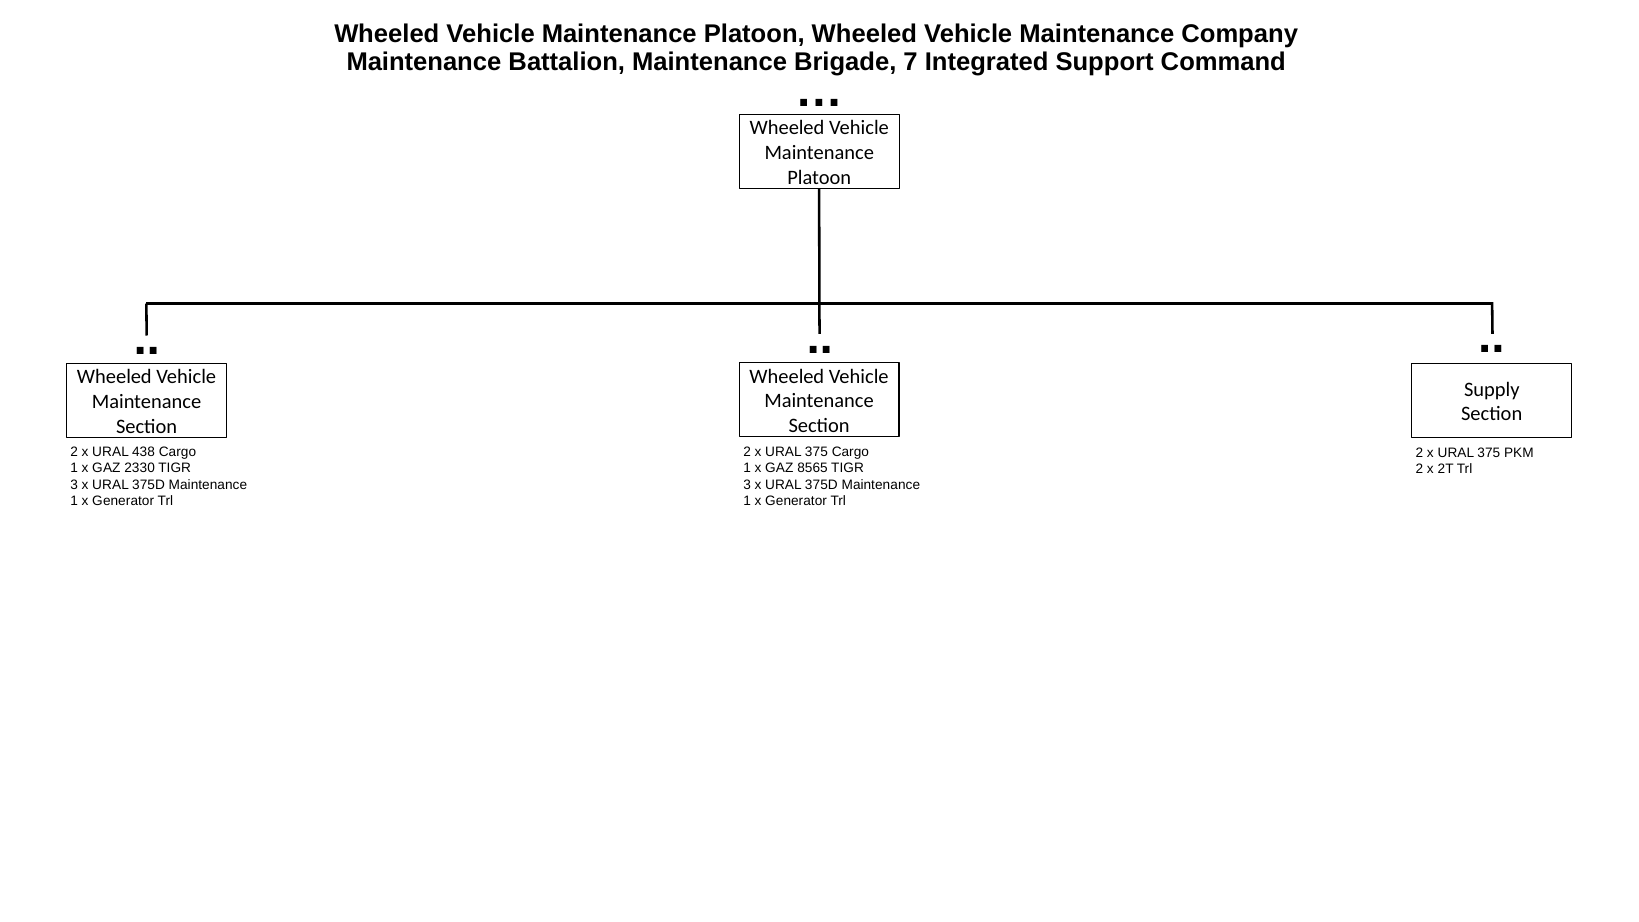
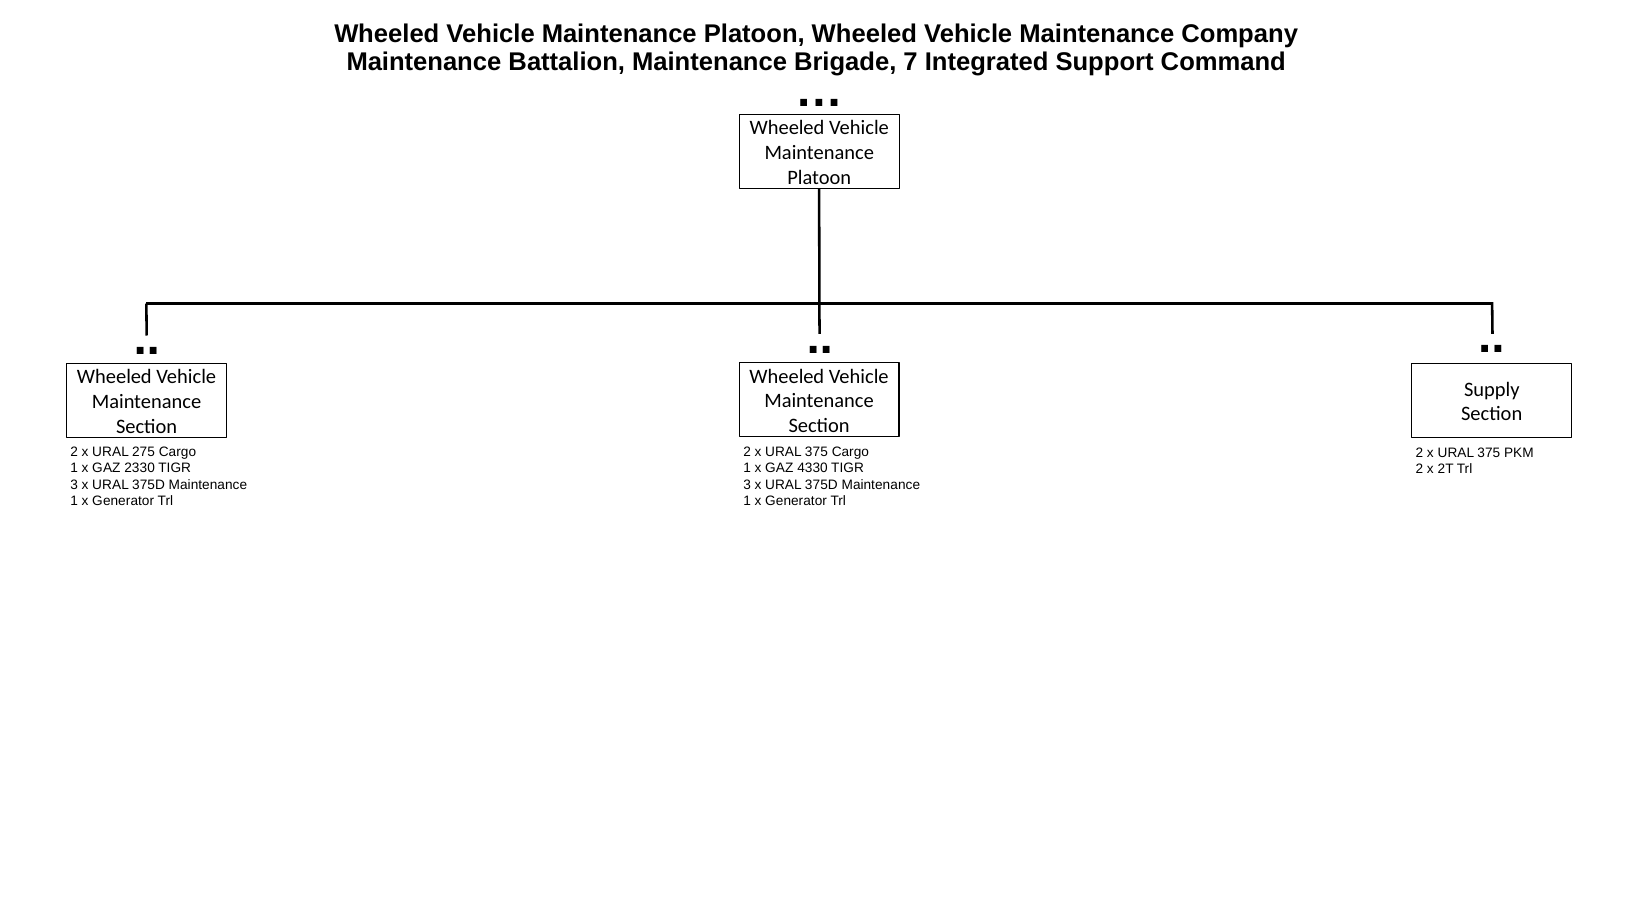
438: 438 -> 275
8565: 8565 -> 4330
